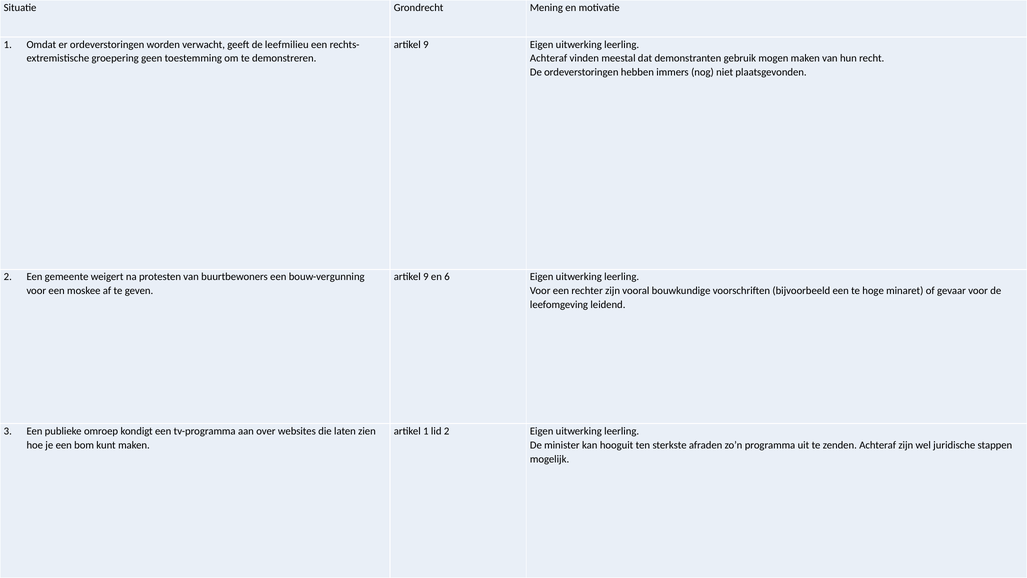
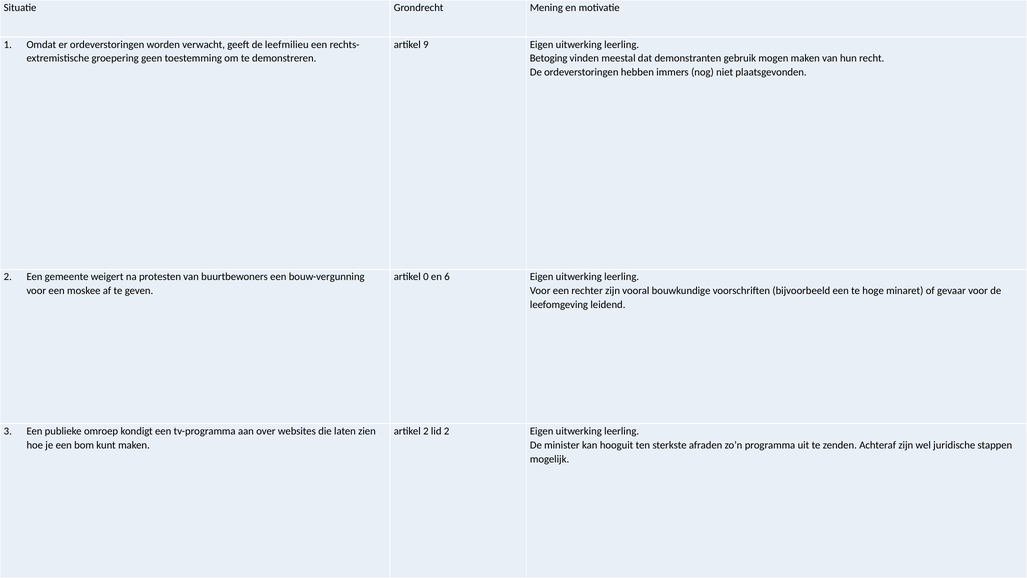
Achteraf at (549, 58): Achteraf -> Betoging
9 at (426, 277): 9 -> 0
artikel 1: 1 -> 2
